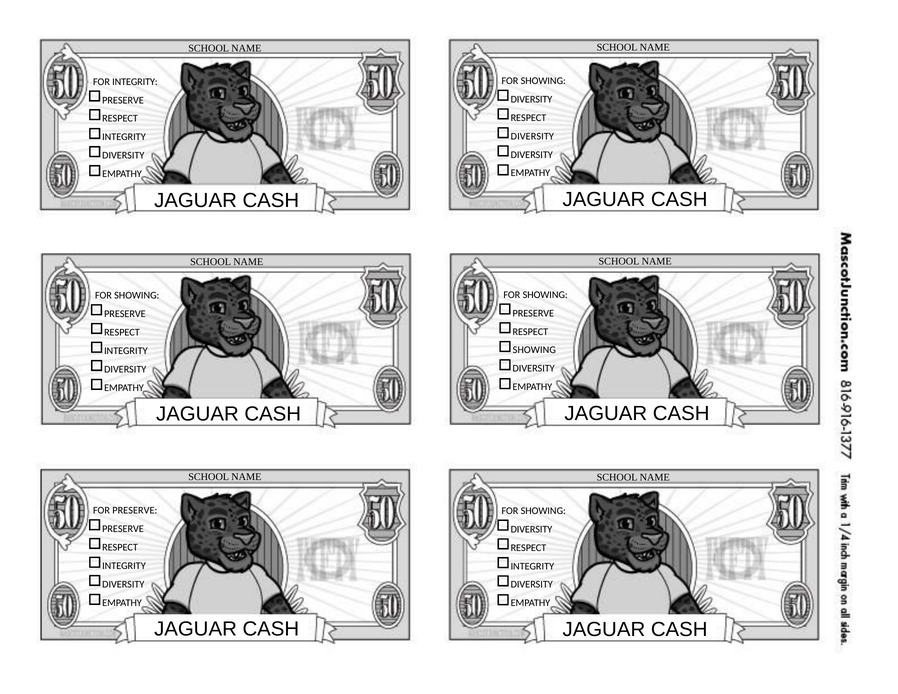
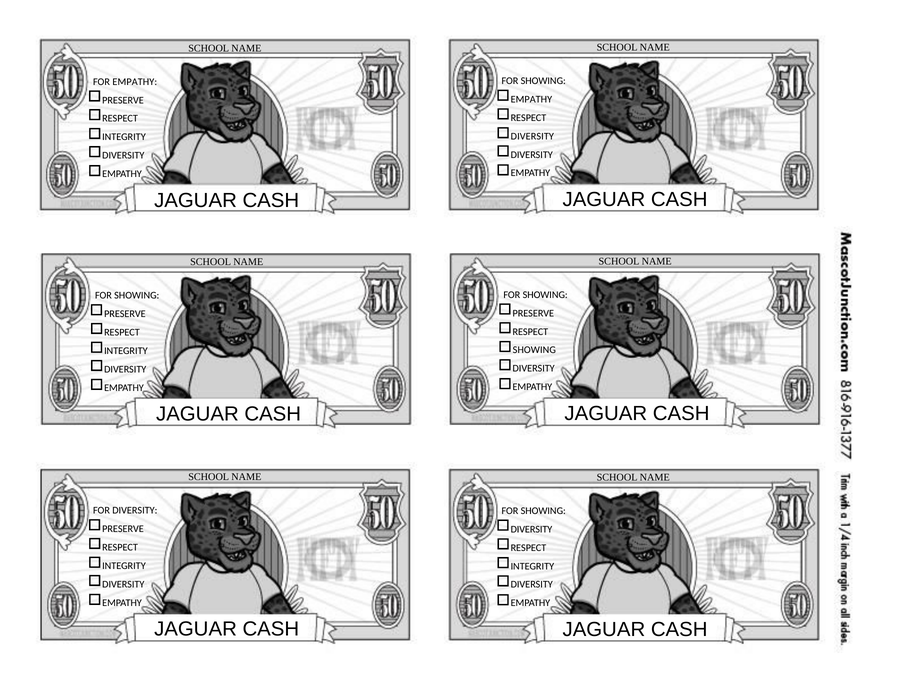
FOR INTEGRITY: INTEGRITY -> EMPATHY
DIVERSITY at (531, 99): DIVERSITY -> EMPATHY
FOR PRESERVE: PRESERVE -> DIVERSITY
